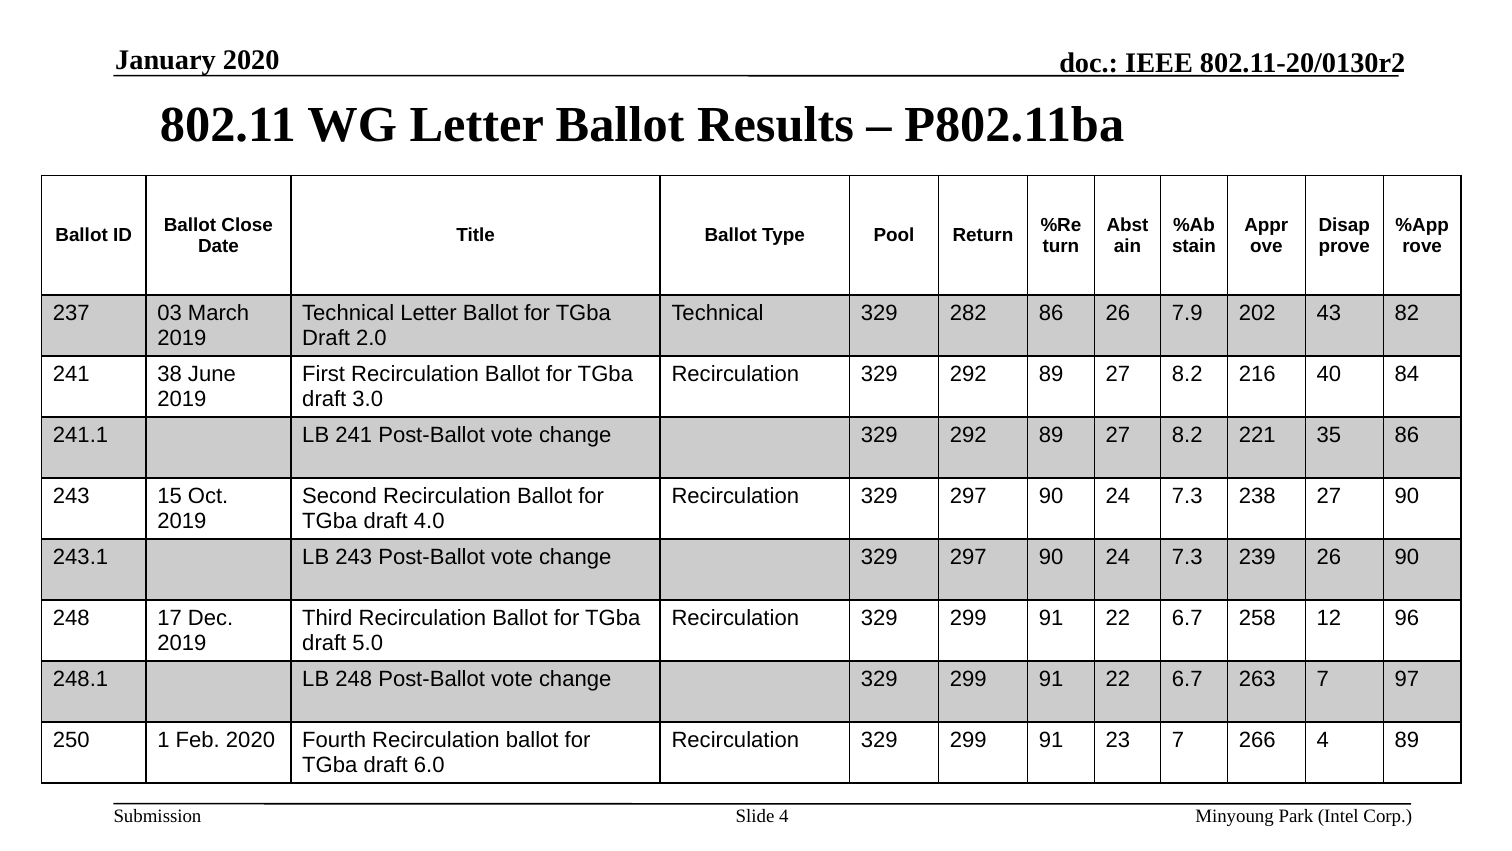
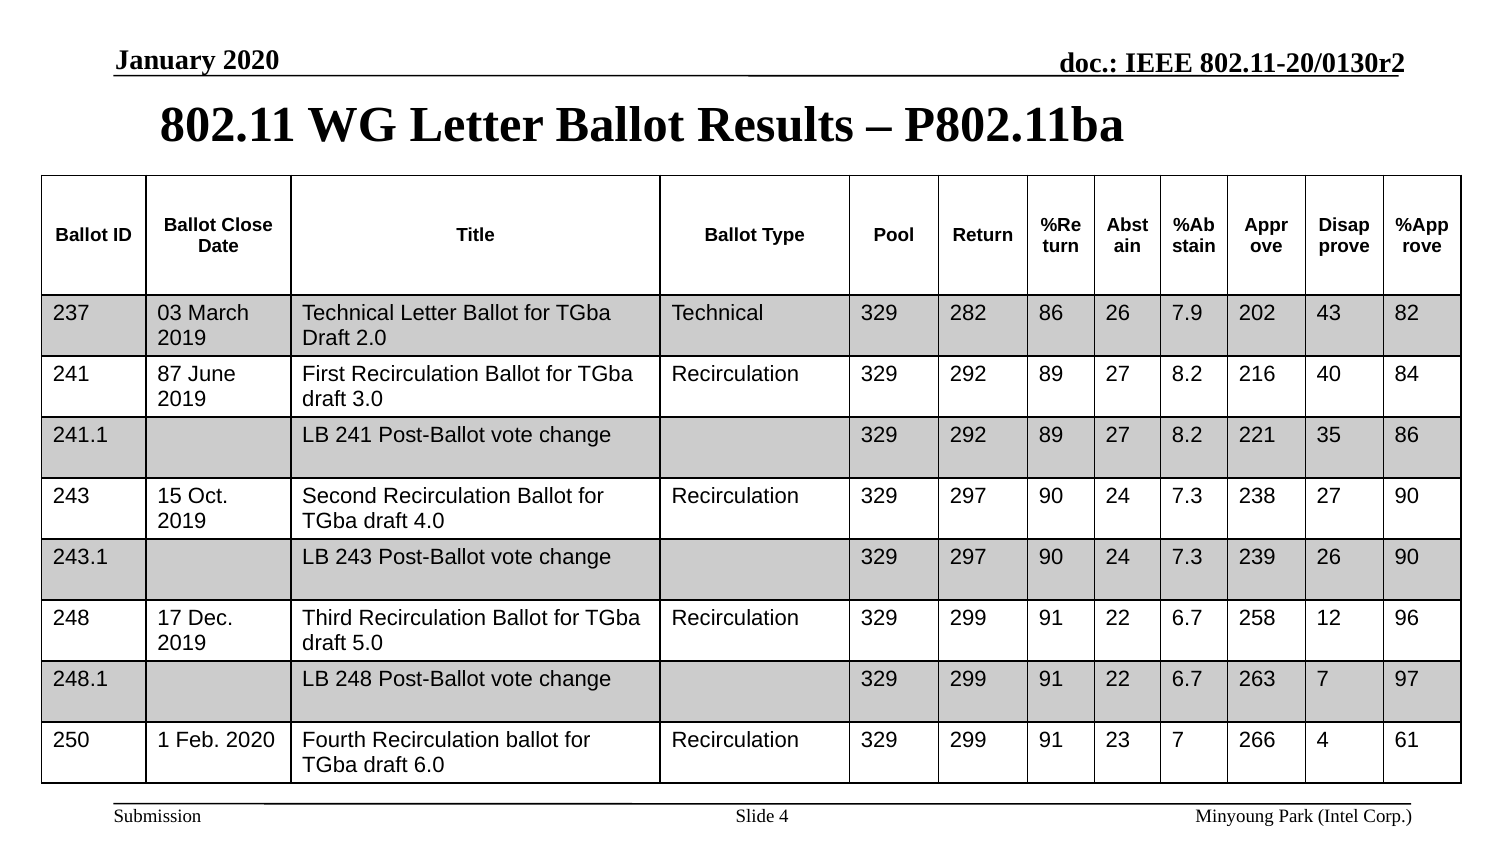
38: 38 -> 87
4 89: 89 -> 61
